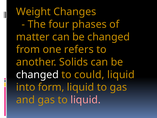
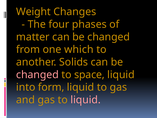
refers: refers -> which
changed at (37, 75) colour: white -> pink
could: could -> space
